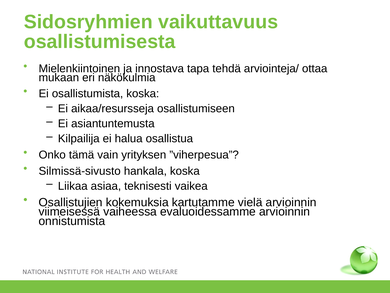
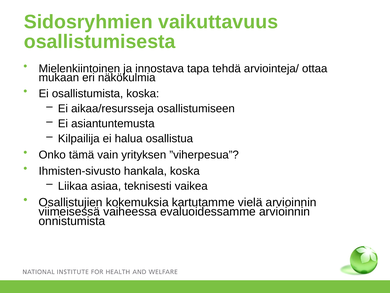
Silmissä-sivusto: Silmissä-sivusto -> Ihmisten-sivusto
